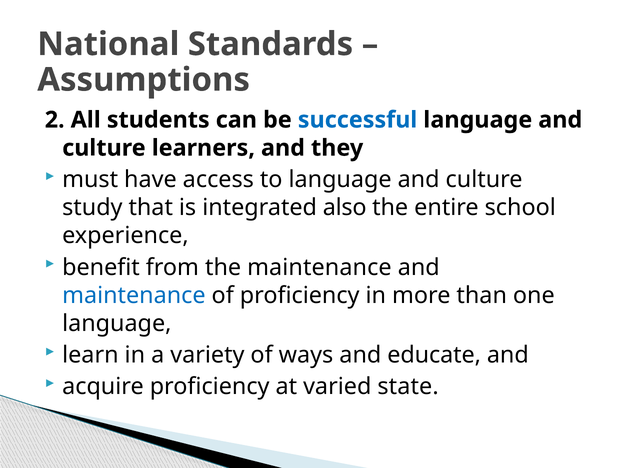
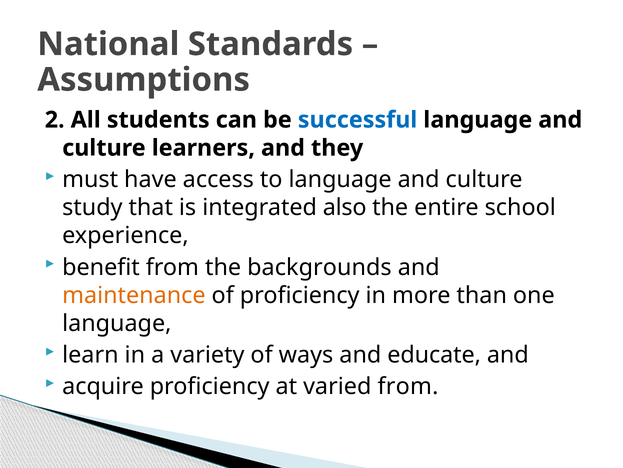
the maintenance: maintenance -> backgrounds
maintenance at (134, 295) colour: blue -> orange
varied state: state -> from
